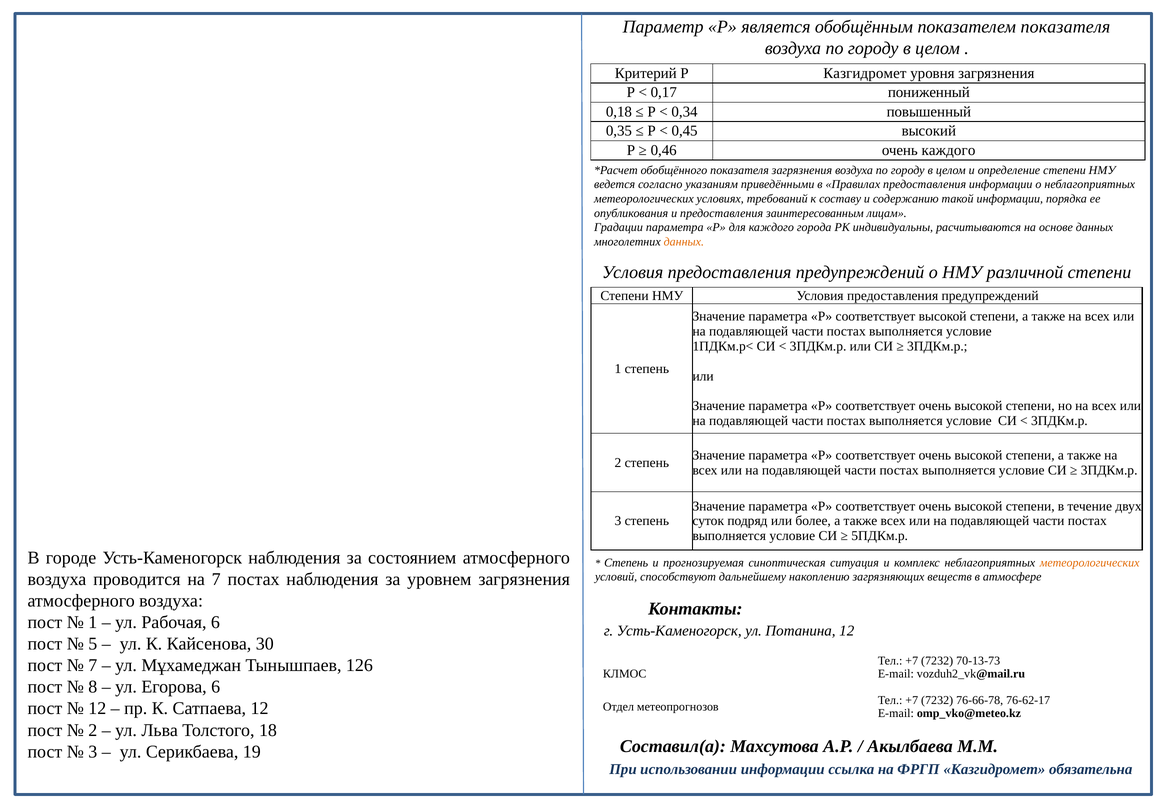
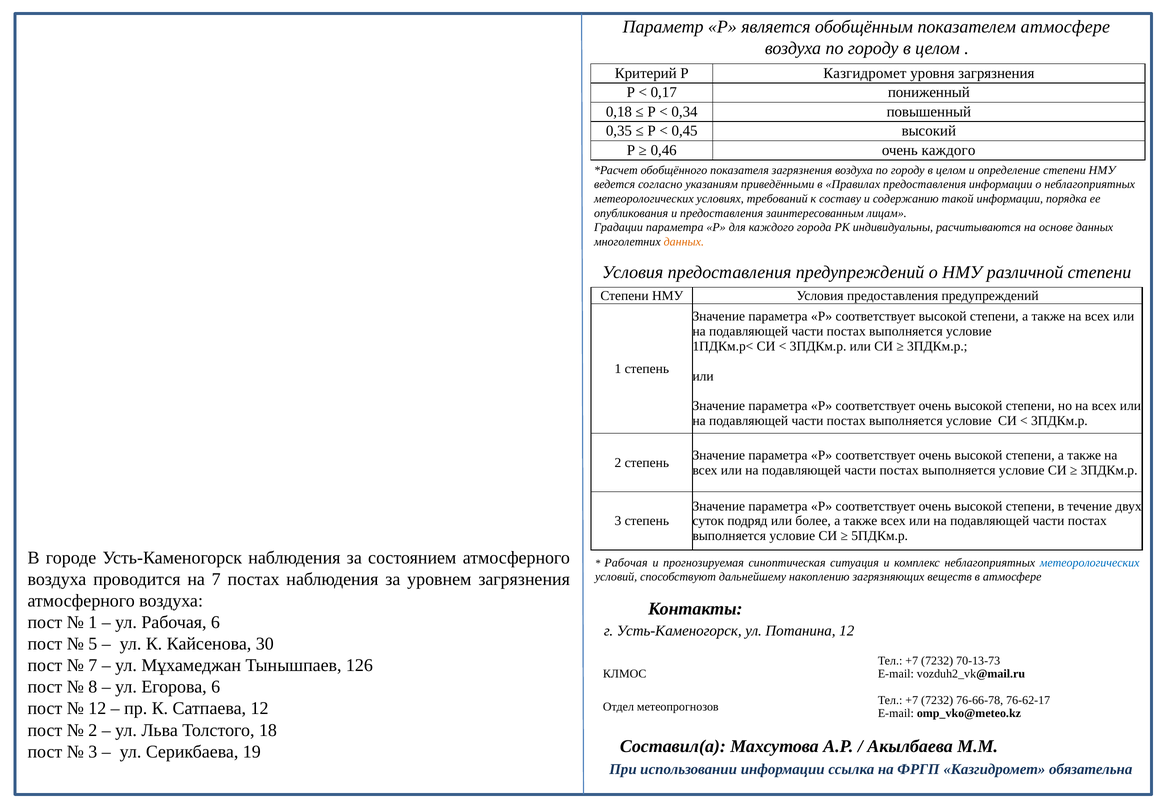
показателем показателя: показателя -> атмосфере
Степень at (626, 563): Степень -> Рабочая
метеорологических at (1090, 563) colour: orange -> blue
